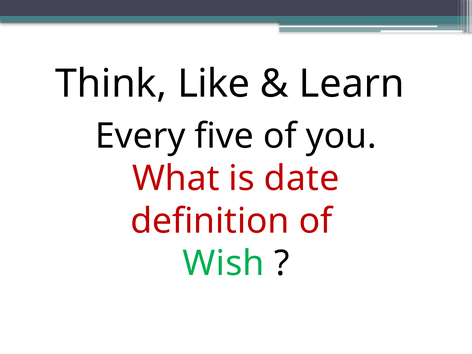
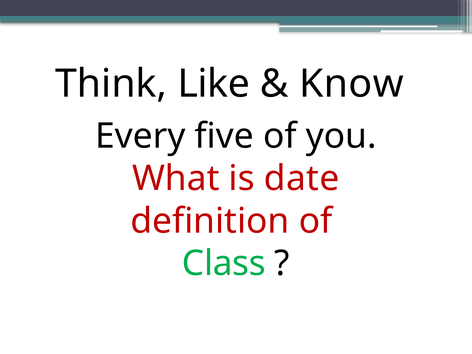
Learn: Learn -> Know
Wish: Wish -> Class
